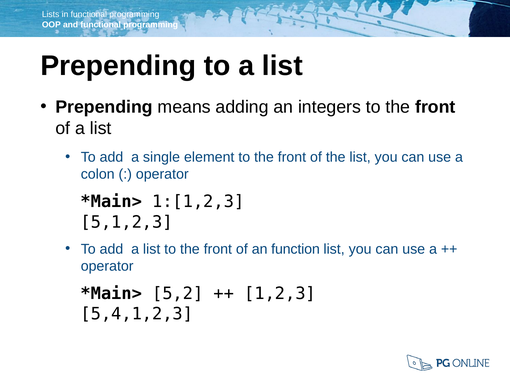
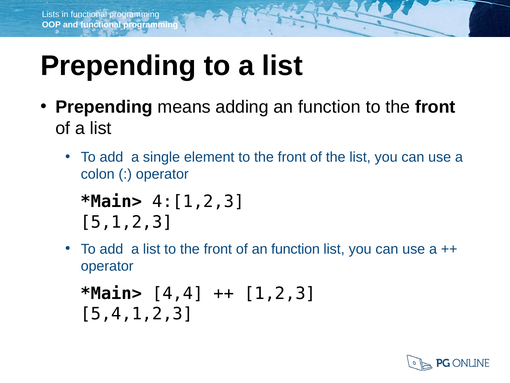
adding an integers: integers -> function
1:[1,2,3: 1:[1,2,3 -> 4:[1,2,3
5,2: 5,2 -> 4,4
